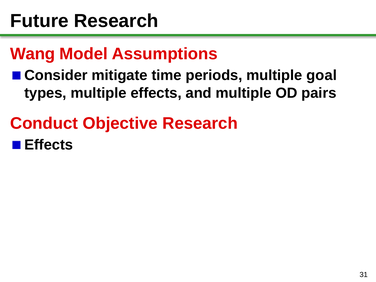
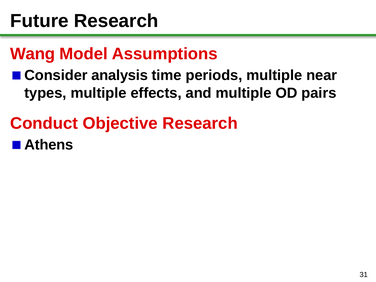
mitigate: mitigate -> analysis
goal: goal -> near
Effects at (49, 145): Effects -> Athens
